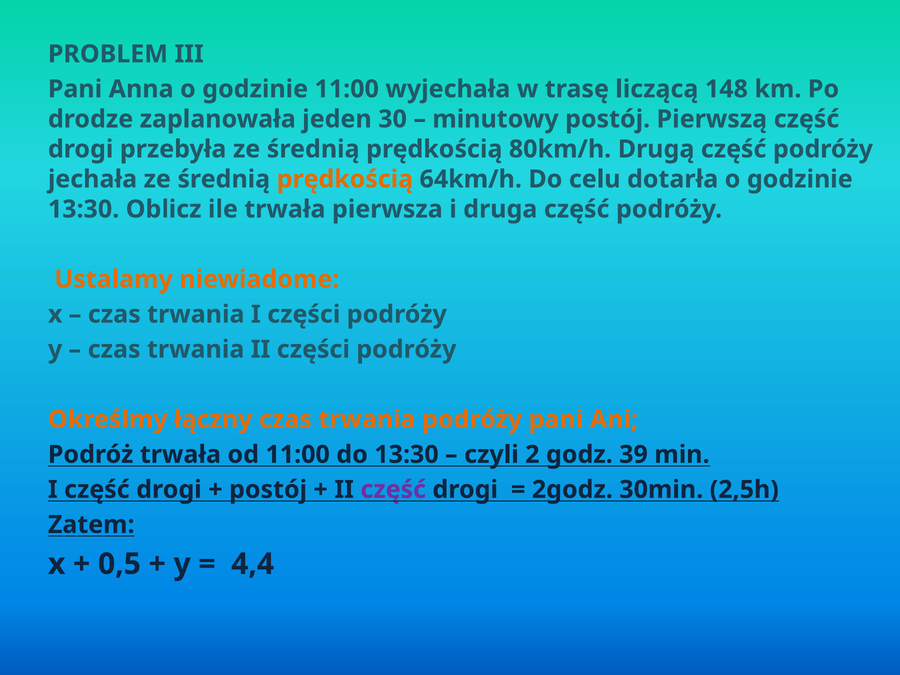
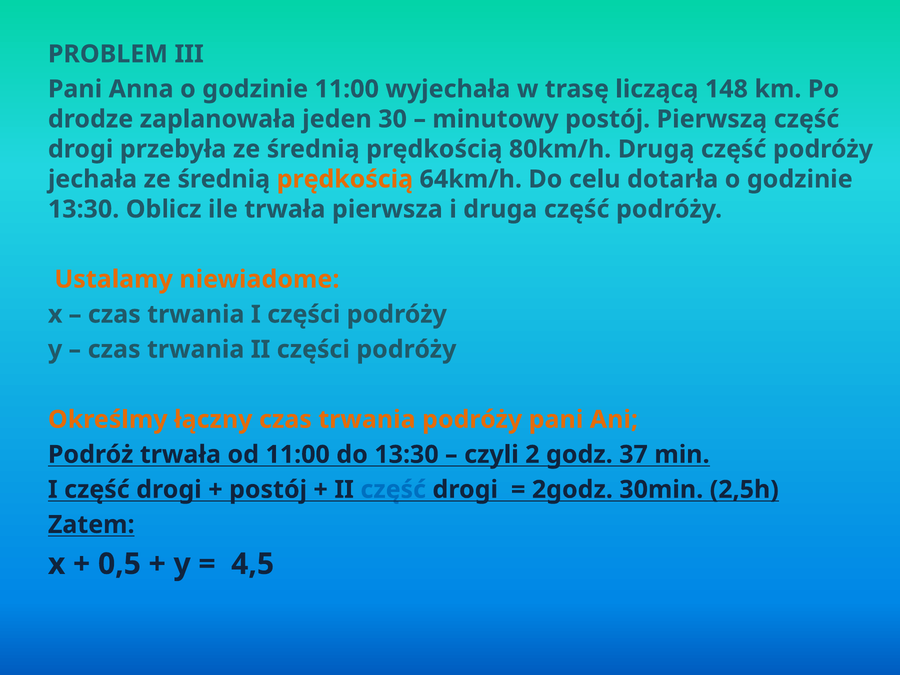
39: 39 -> 37
część at (393, 490) colour: purple -> blue
4,4: 4,4 -> 4,5
